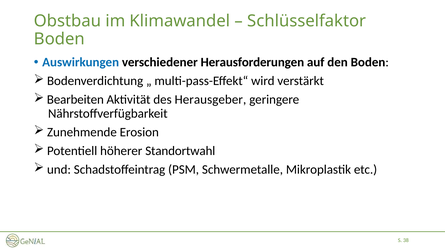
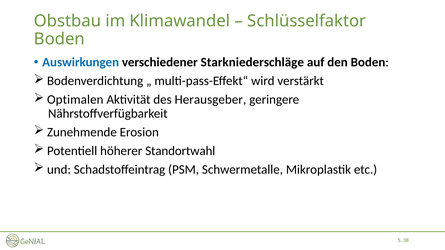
Herausforderungen: Herausforderungen -> Starkniederschläge
Bearbeiten: Bearbeiten -> Optimalen
